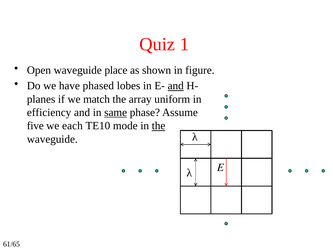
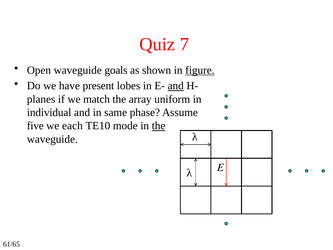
1: 1 -> 7
place: place -> goals
figure underline: none -> present
phased: phased -> present
efficiency: efficiency -> individual
same underline: present -> none
